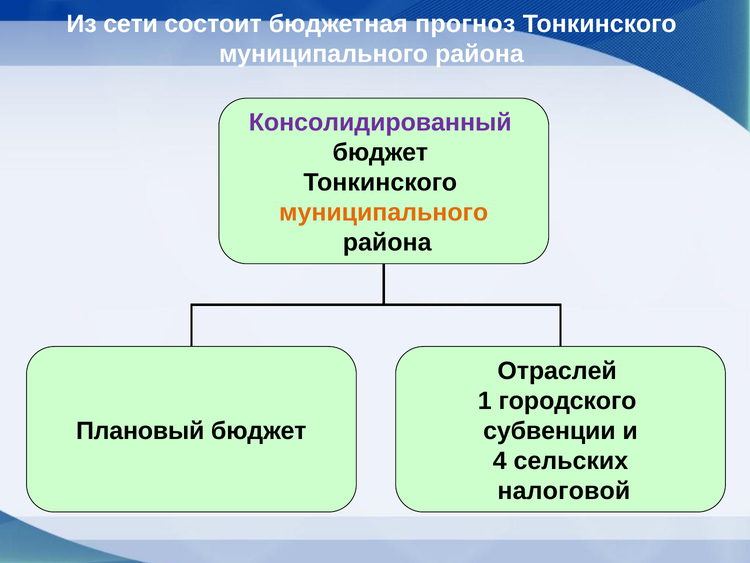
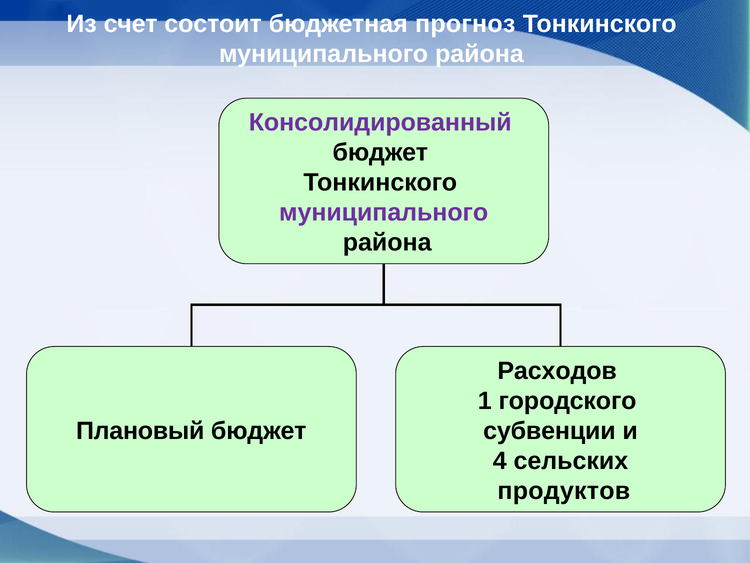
сети: сети -> счет
муниципального at (384, 213) colour: orange -> purple
Отраслей: Отраслей -> Расходов
налоговой: налоговой -> продуктов
